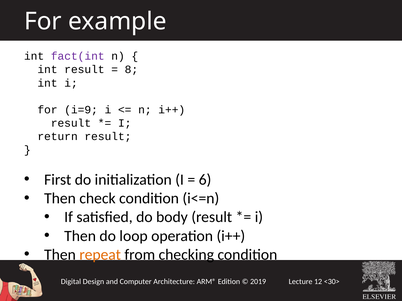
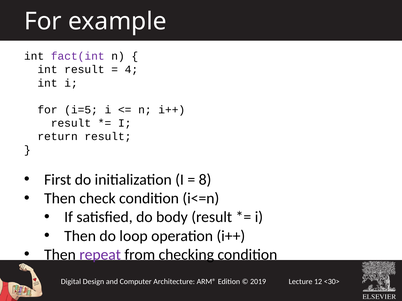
8: 8 -> 4
i=9: i=9 -> i=5
6: 6 -> 8
repeat colour: orange -> purple
